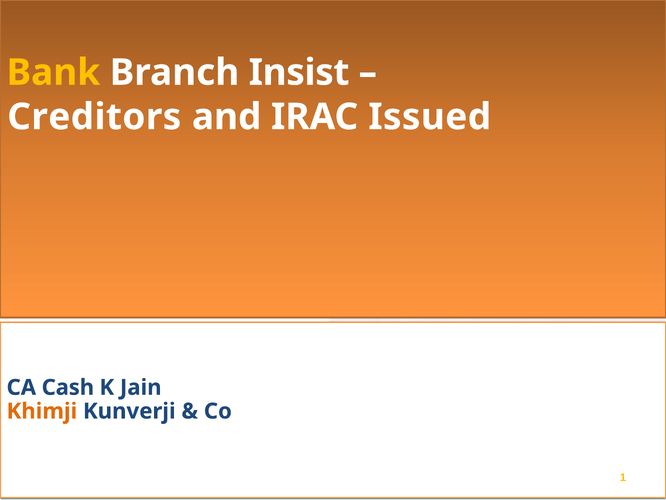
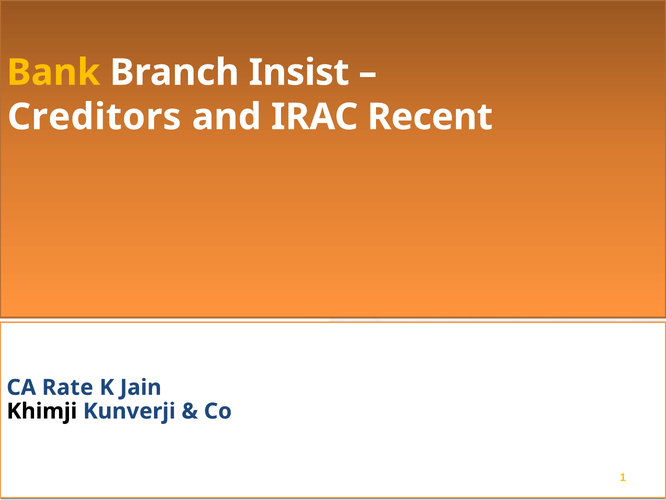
Issued: Issued -> Recent
Cash: Cash -> Rate
Khimji colour: orange -> black
